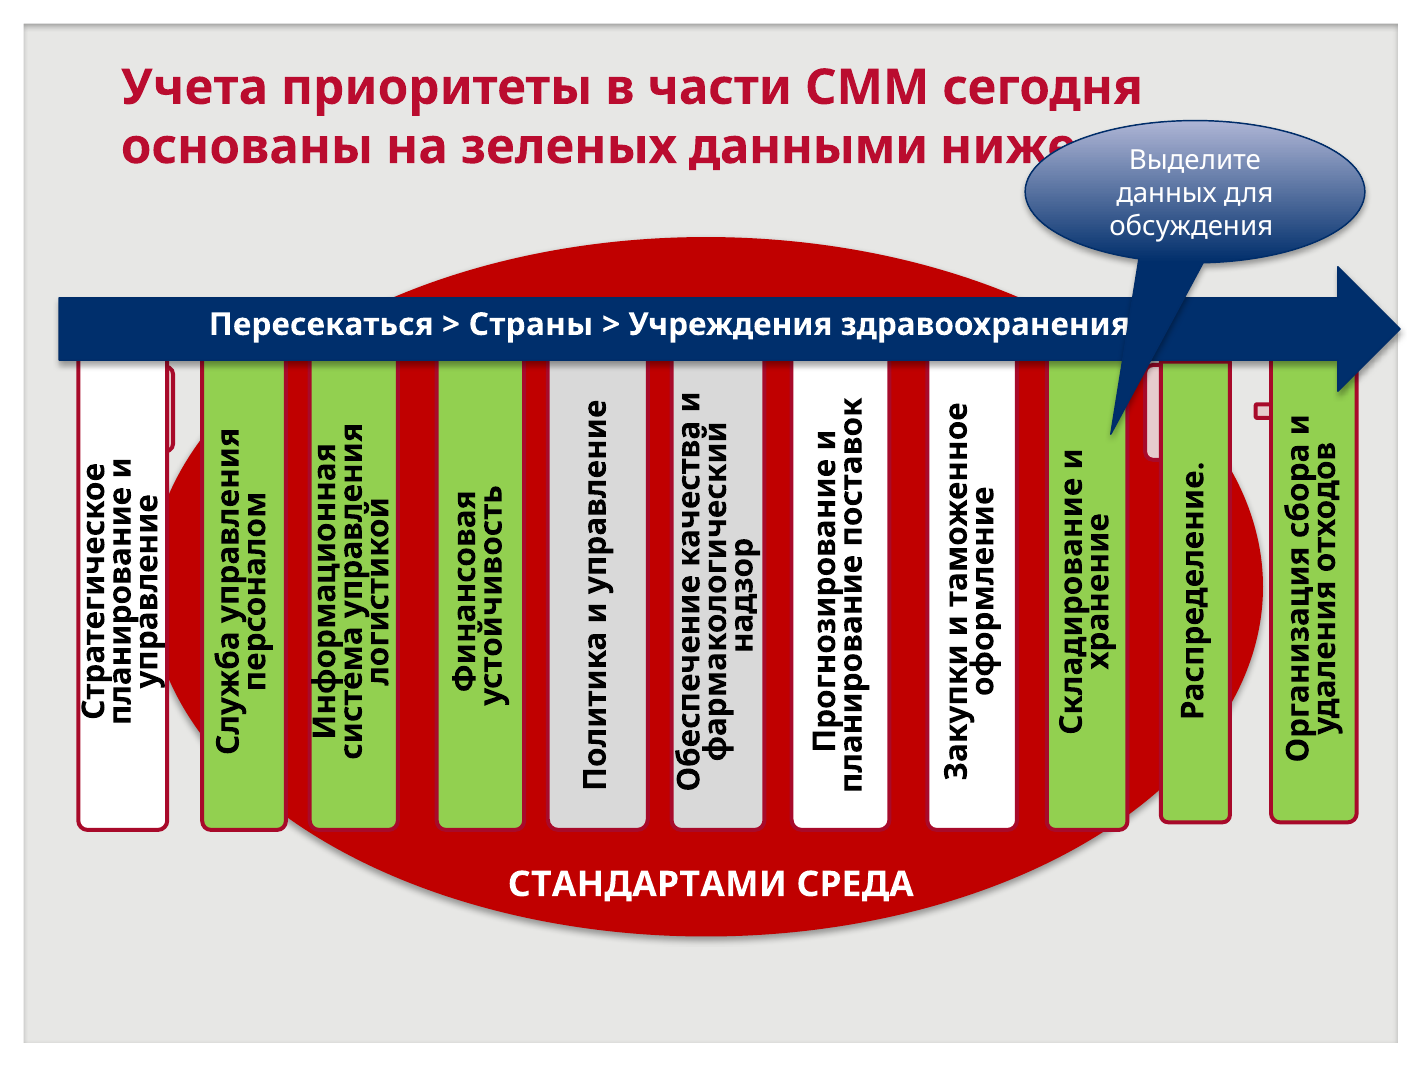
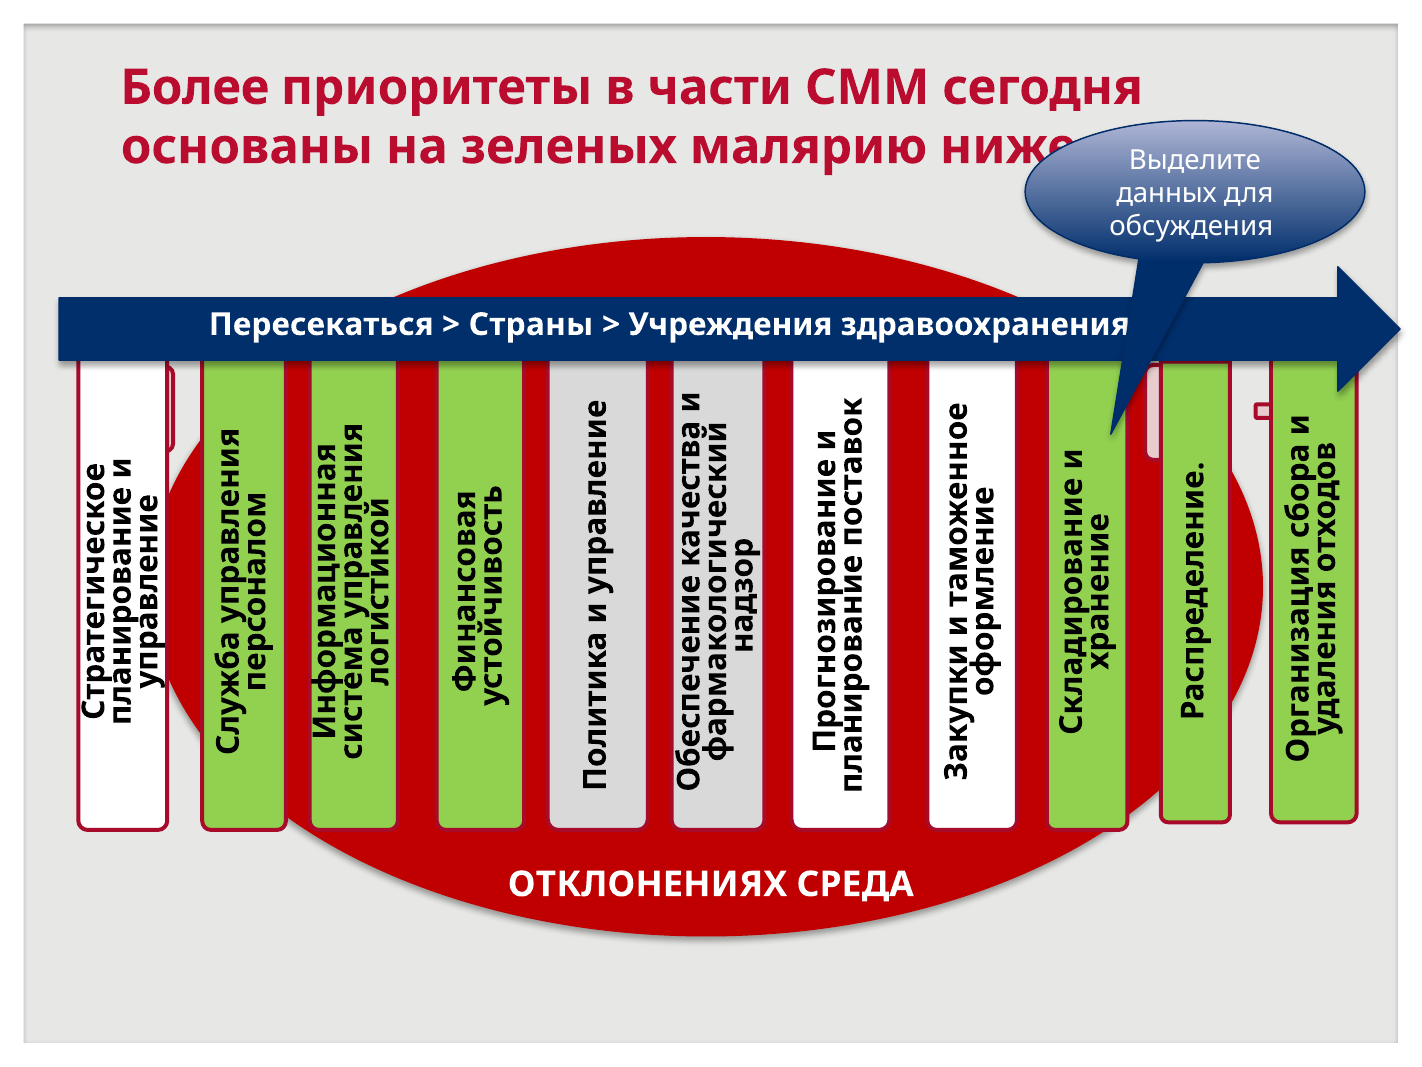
Учета: Учета -> Более
данными: данными -> малярию
СТАНДАРТАМИ: СТАНДАРТАМИ -> ОТКЛОНЕНИЯХ
